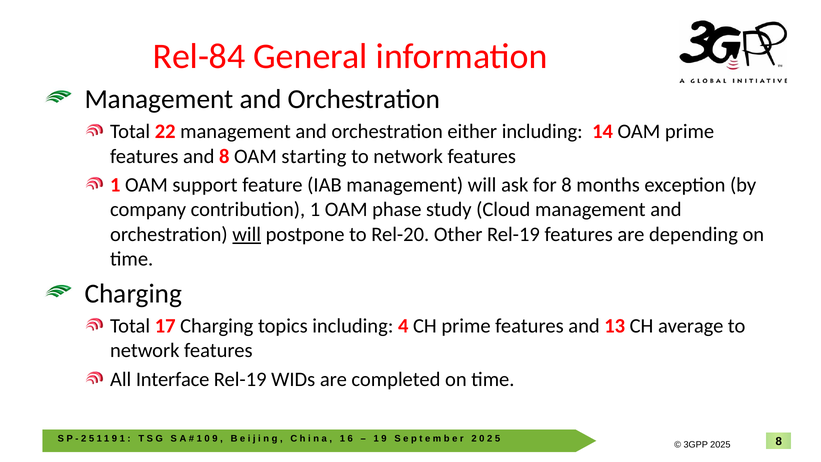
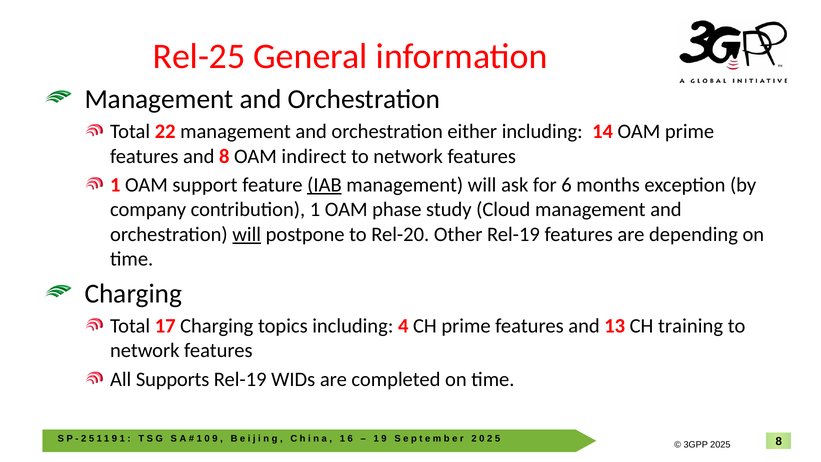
Rel-84: Rel-84 -> Rel-25
starting: starting -> indirect
IAB underline: none -> present
for 8: 8 -> 6
average: average -> training
Interface: Interface -> Supports
